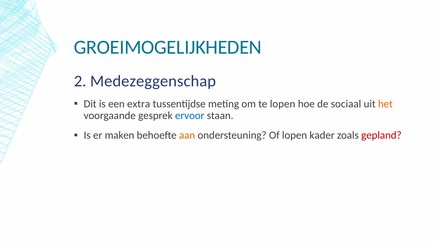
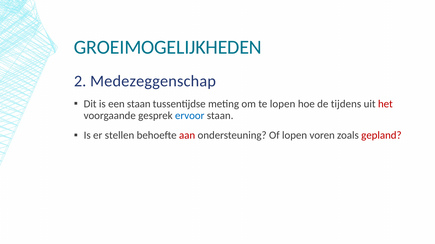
een extra: extra -> staan
sociaal: sociaal -> tijdens
het colour: orange -> red
maken: maken -> stellen
aan colour: orange -> red
kader: kader -> voren
